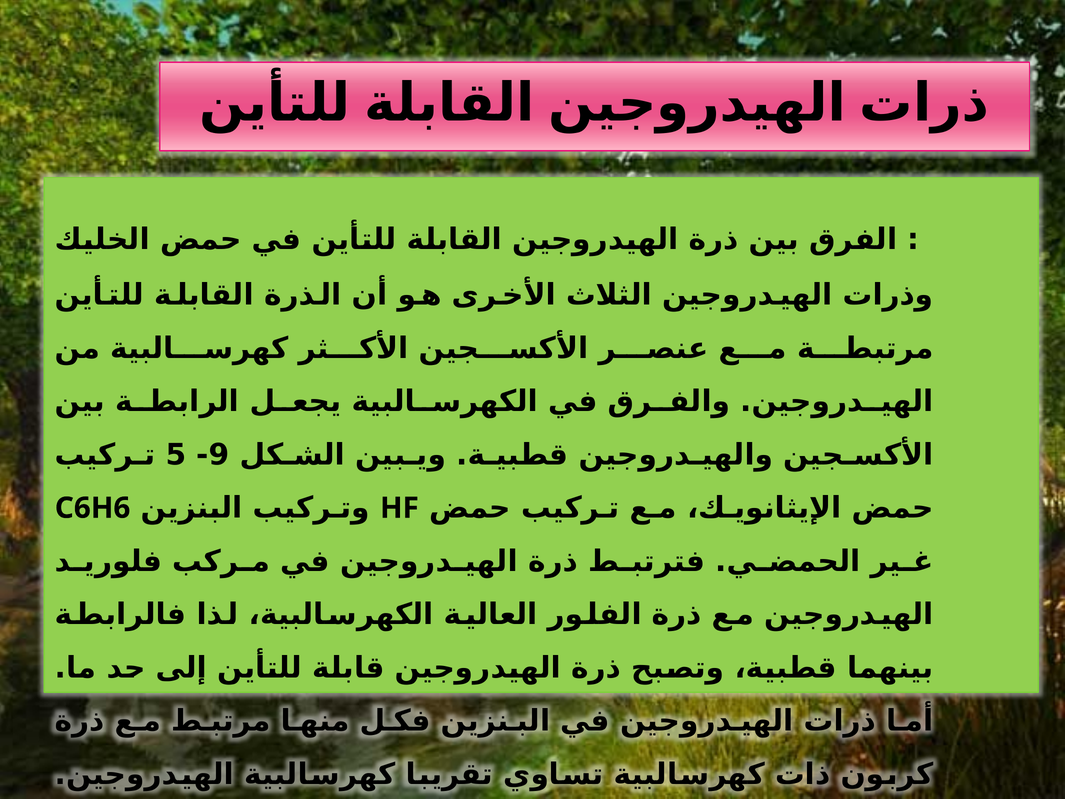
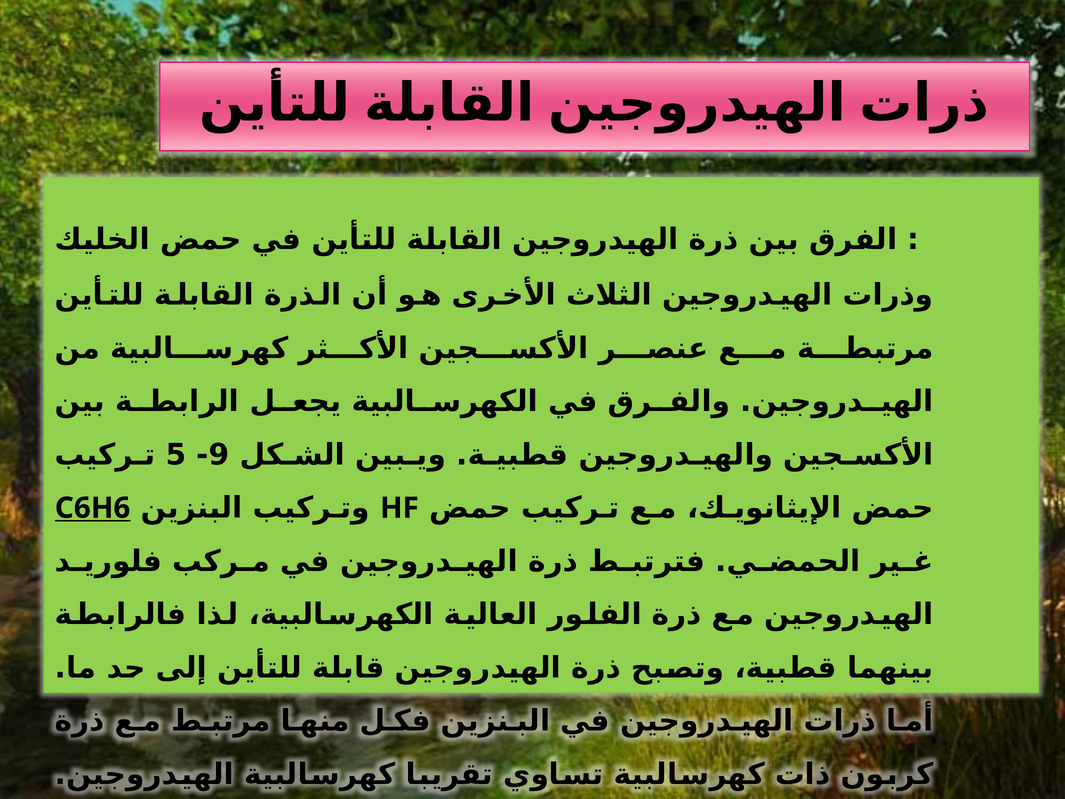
C6H6 underline: none -> present
